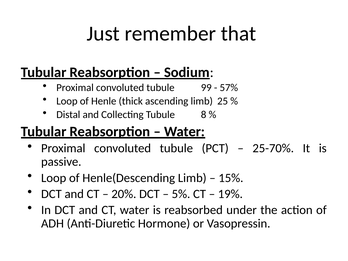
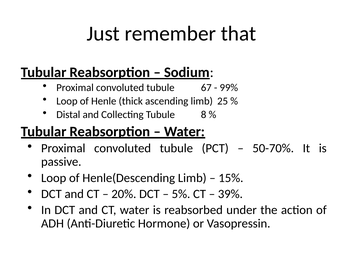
99: 99 -> 67
57%: 57% -> 99%
25-70%: 25-70% -> 50-70%
19%: 19% -> 39%
